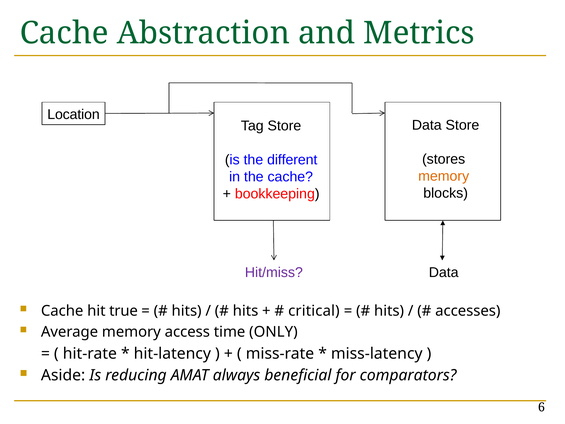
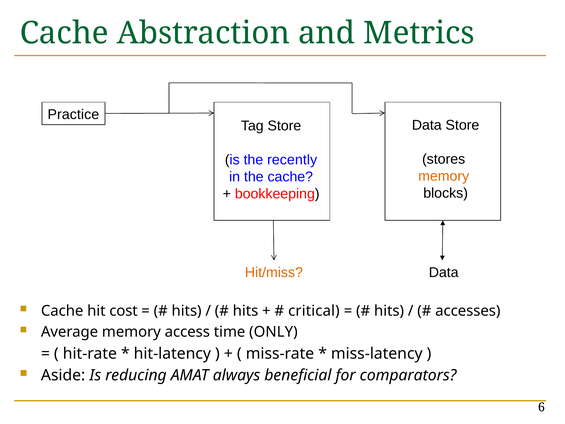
Location: Location -> Practice
different: different -> recently
Hit/miss colour: purple -> orange
true: true -> cost
